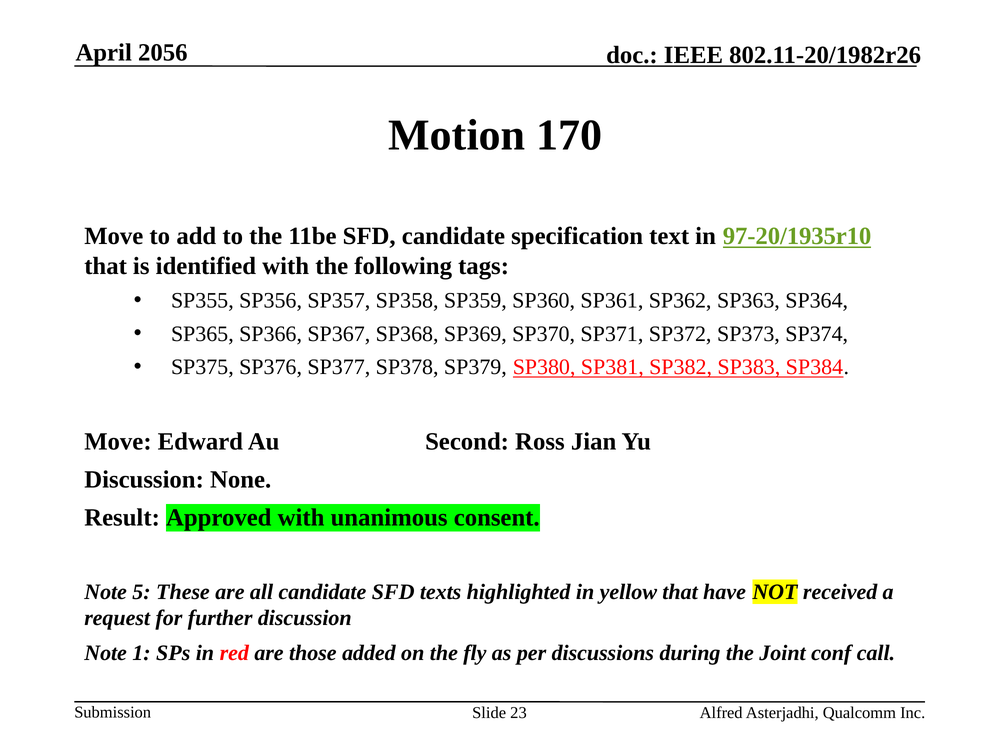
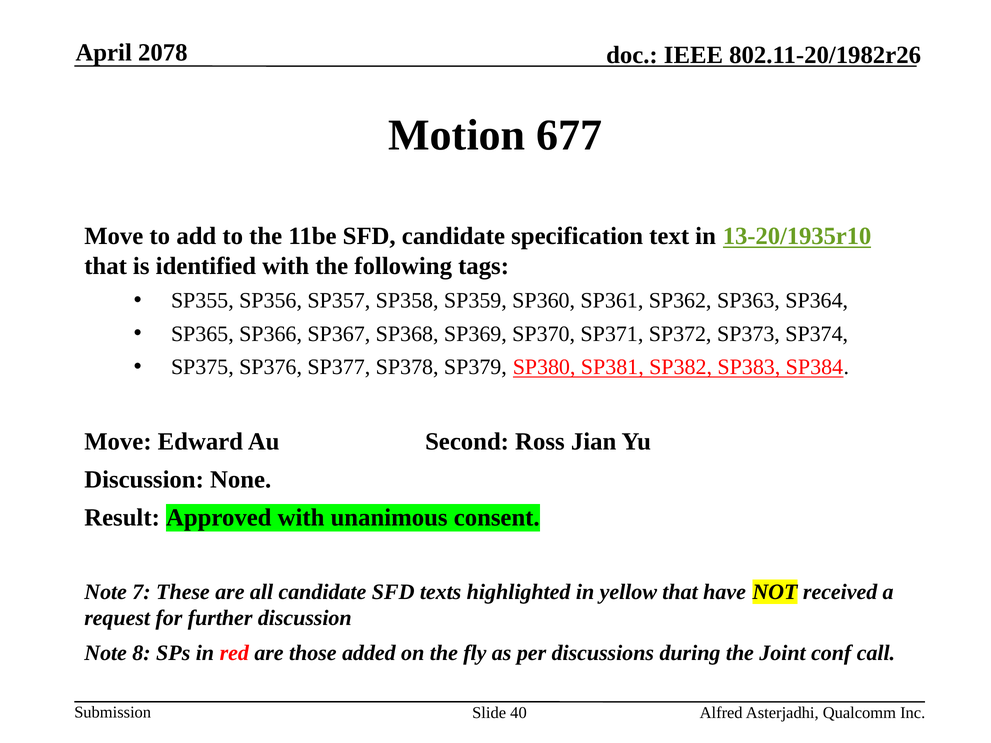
2056: 2056 -> 2078
170: 170 -> 677
97-20/1935r10: 97-20/1935r10 -> 13-20/1935r10
5: 5 -> 7
1: 1 -> 8
23: 23 -> 40
